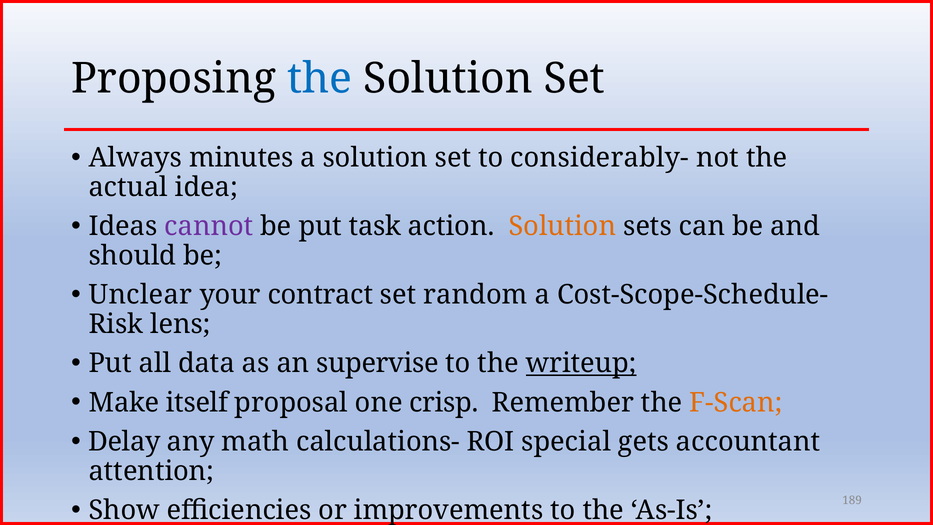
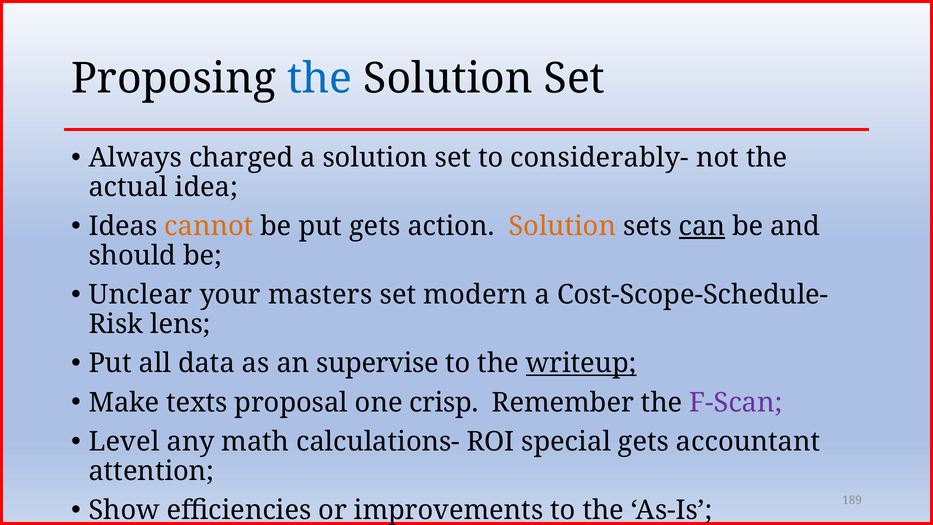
minutes: minutes -> charged
cannot colour: purple -> orange
put task: task -> gets
can underline: none -> present
contract: contract -> masters
random: random -> modern
itself: itself -> texts
F-Scan colour: orange -> purple
Delay: Delay -> Level
